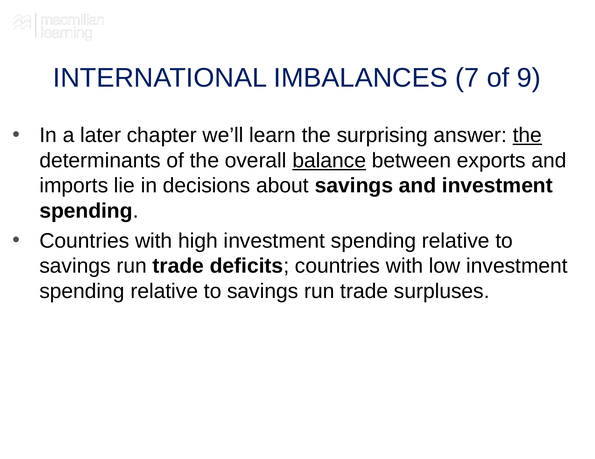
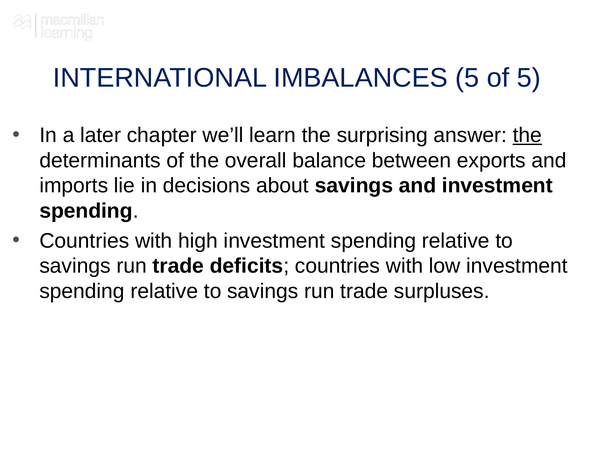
IMBALANCES 7: 7 -> 5
of 9: 9 -> 5
balance underline: present -> none
